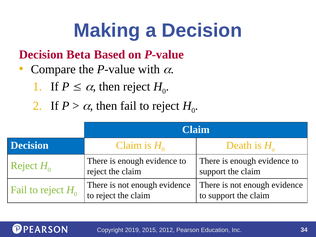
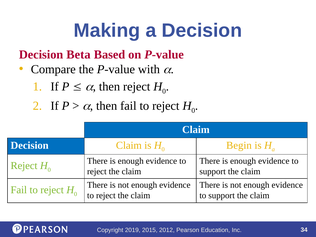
Death: Death -> Begin
